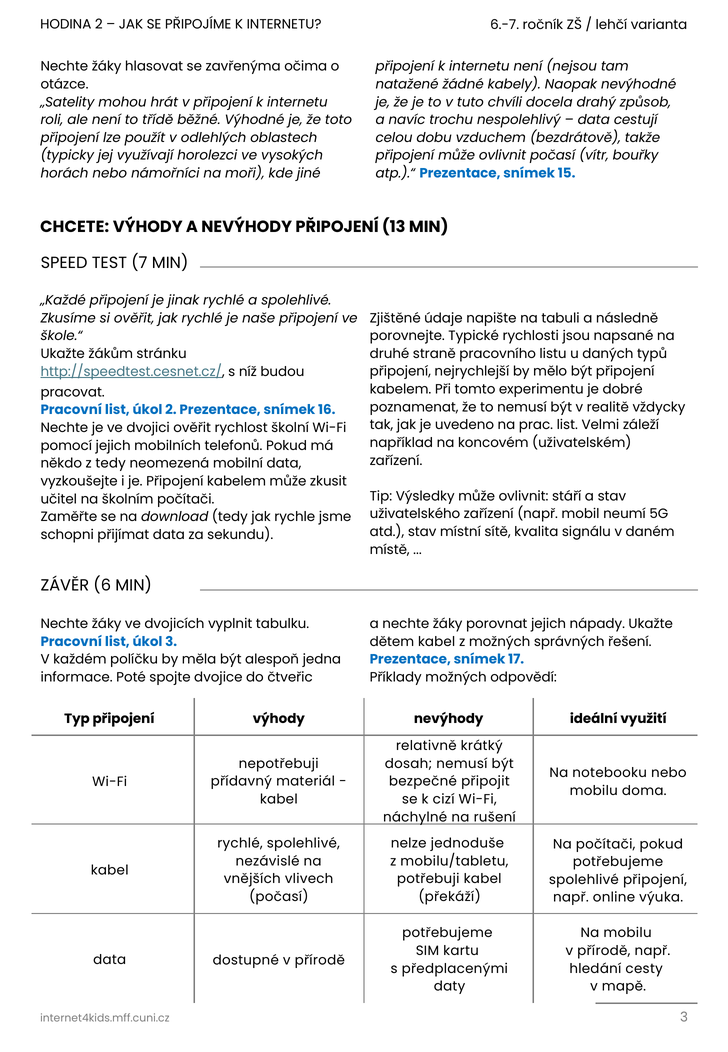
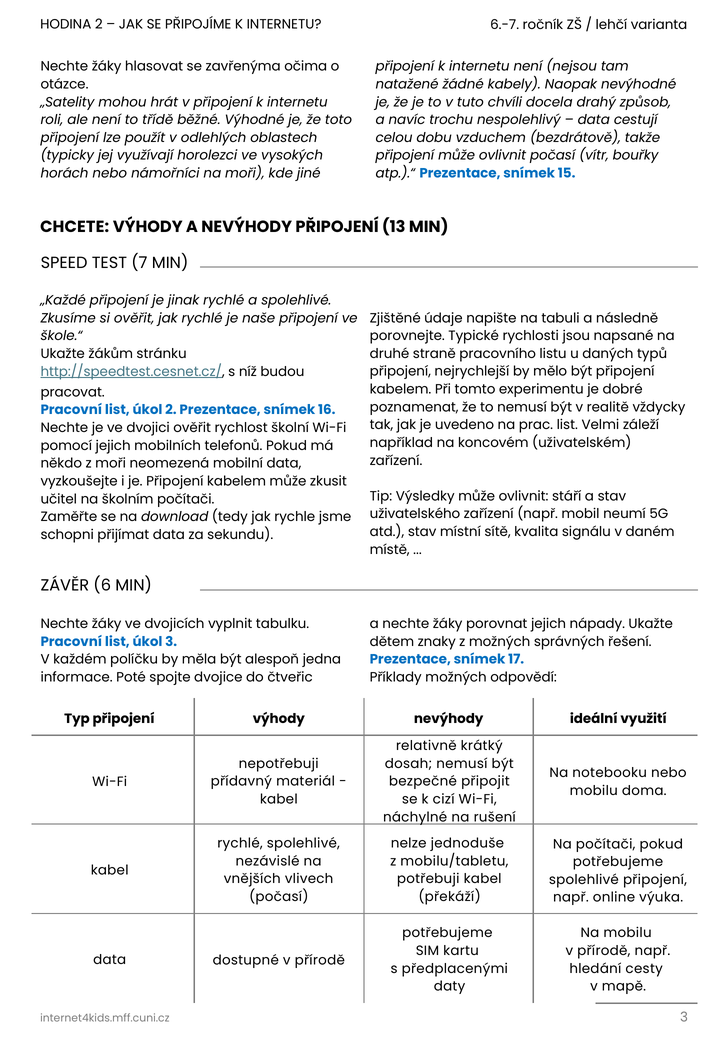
z tedy: tedy -> moři
dětem kabel: kabel -> znaky
